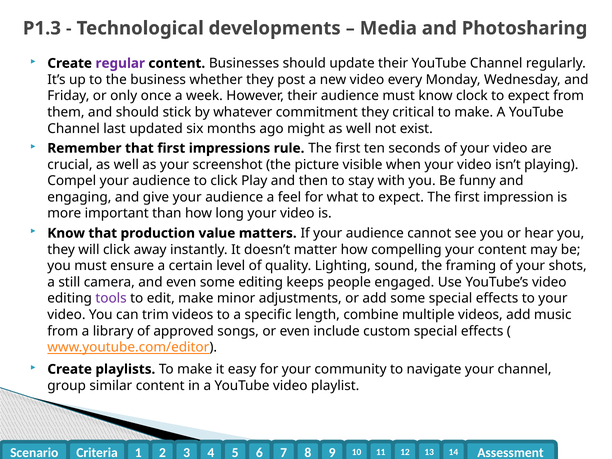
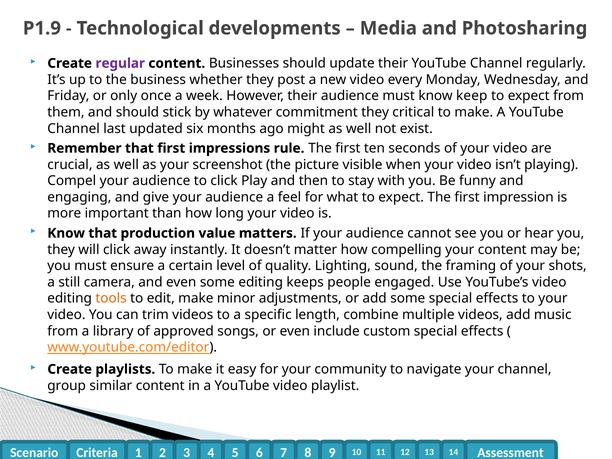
P1.3: P1.3 -> P1.9
clock: clock -> keep
tools colour: purple -> orange
